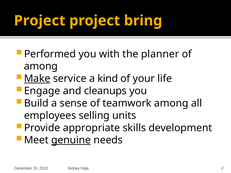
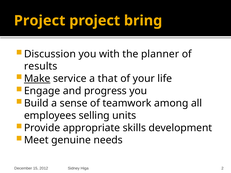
Performed: Performed -> Discussion
among at (41, 66): among -> results
kind: kind -> that
cleanups: cleanups -> progress
genuine underline: present -> none
